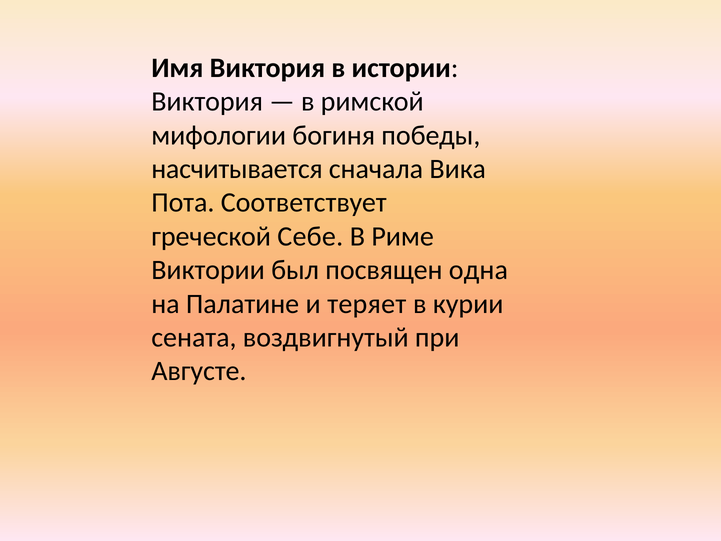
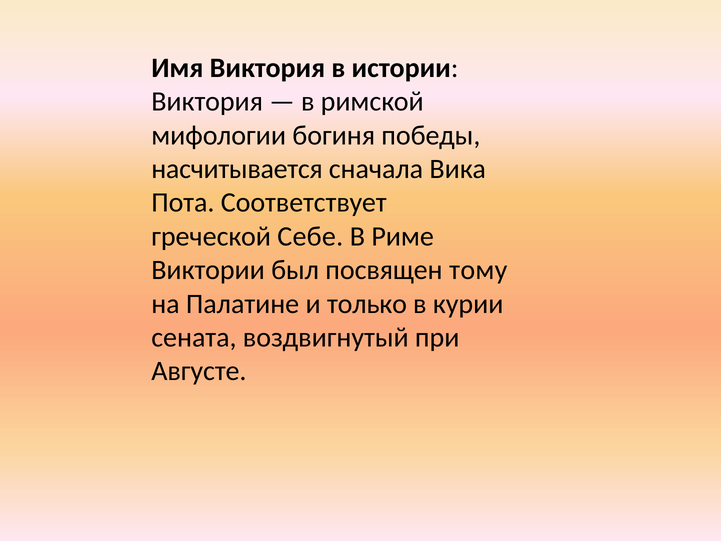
одна: одна -> тому
теряет: теряет -> только
